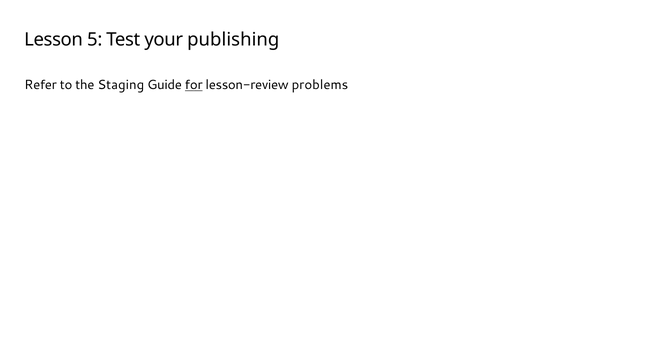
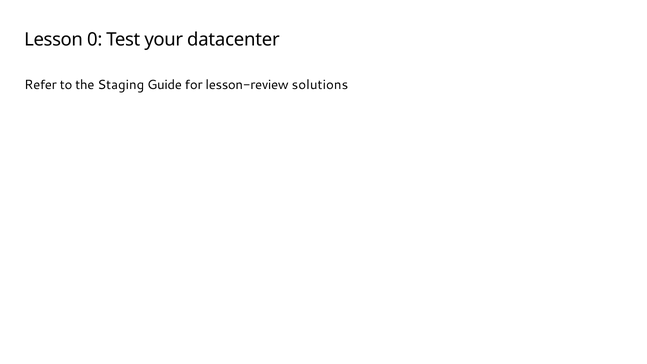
5: 5 -> 0
publishing: publishing -> datacenter
for underline: present -> none
problems: problems -> solutions
